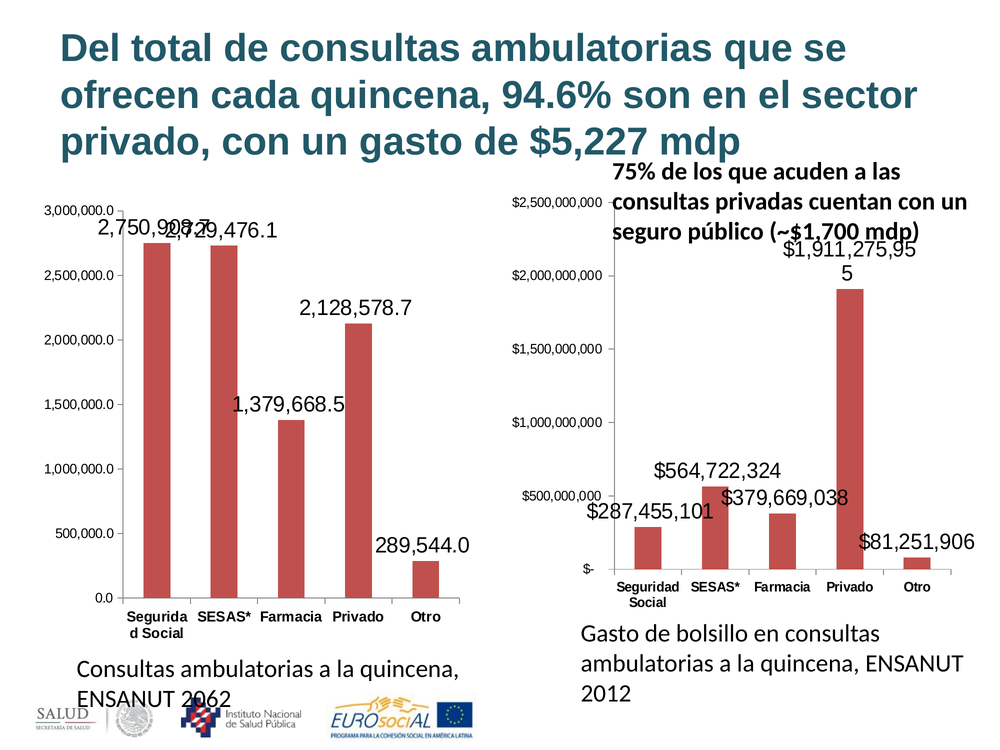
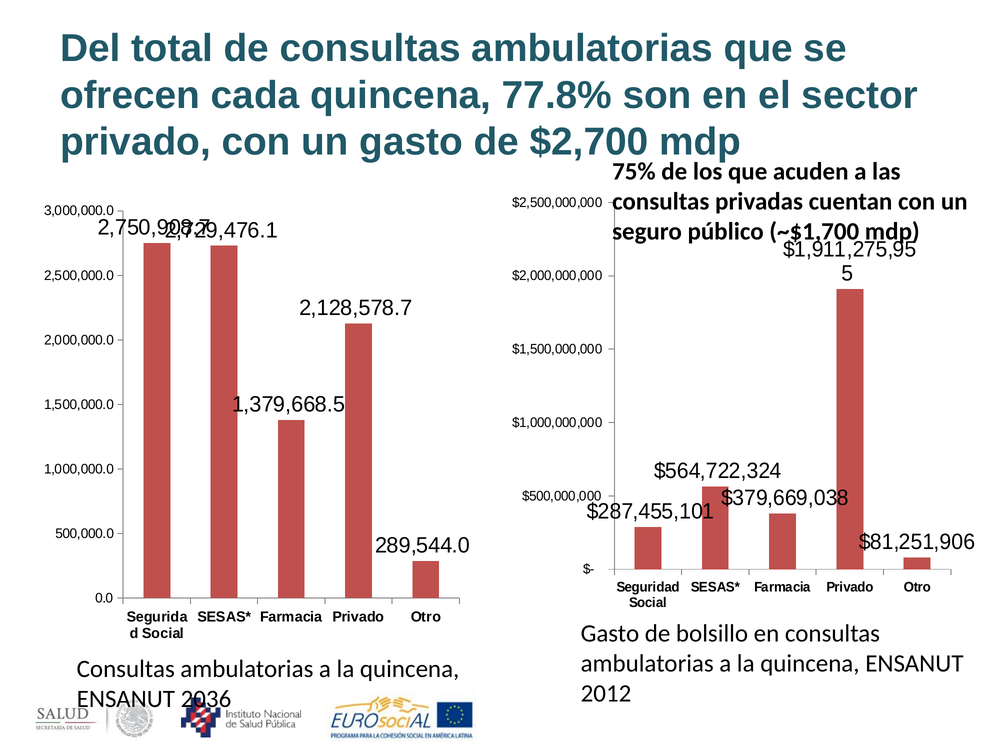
94.6%: 94.6% -> 77.8%
$5,227: $5,227 -> $2,700
2062: 2062 -> 2036
